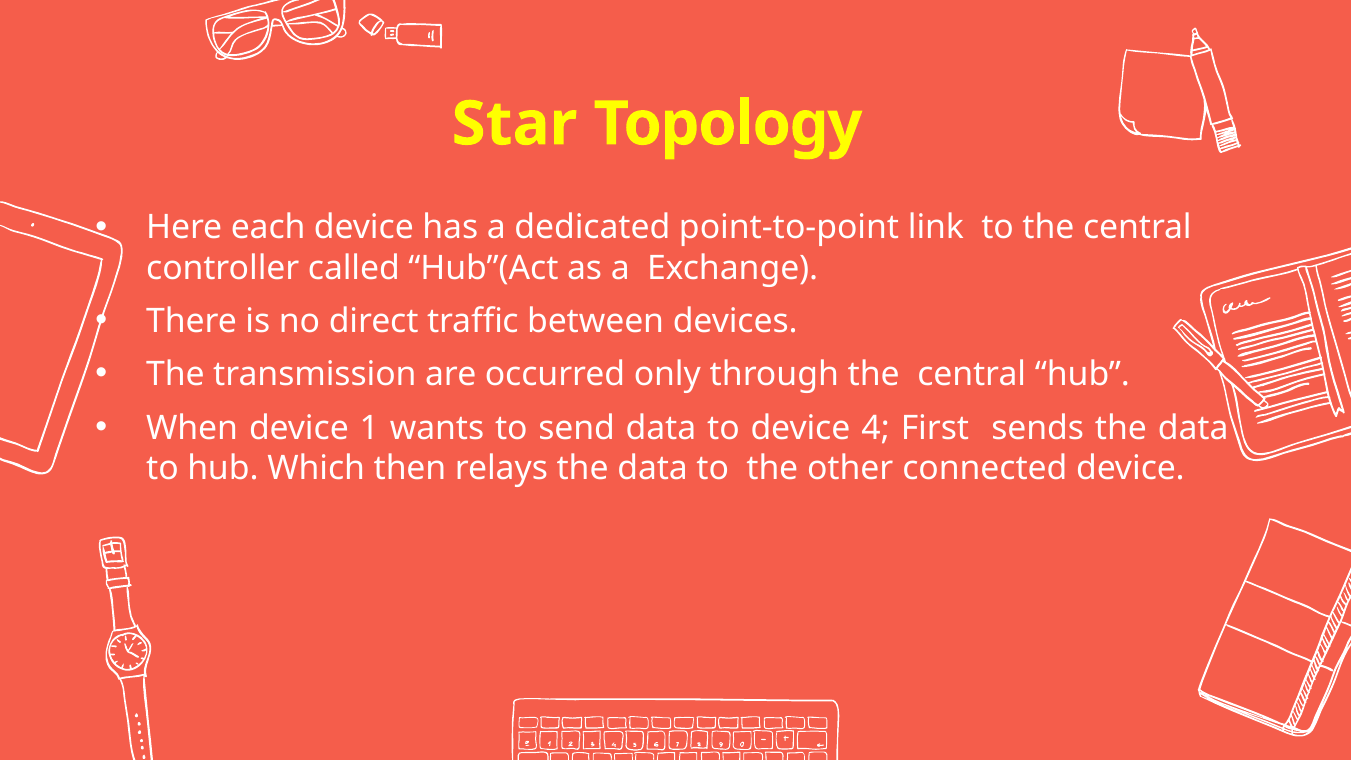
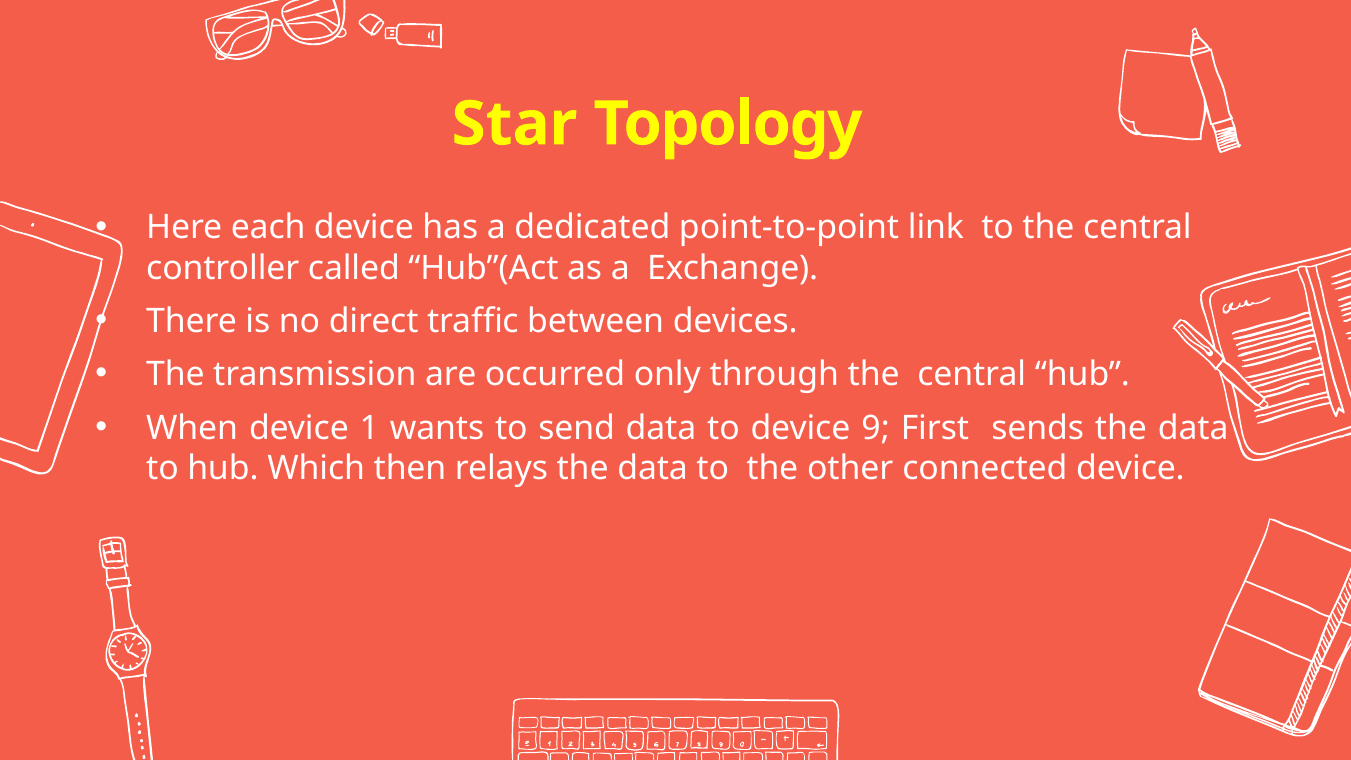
4: 4 -> 9
